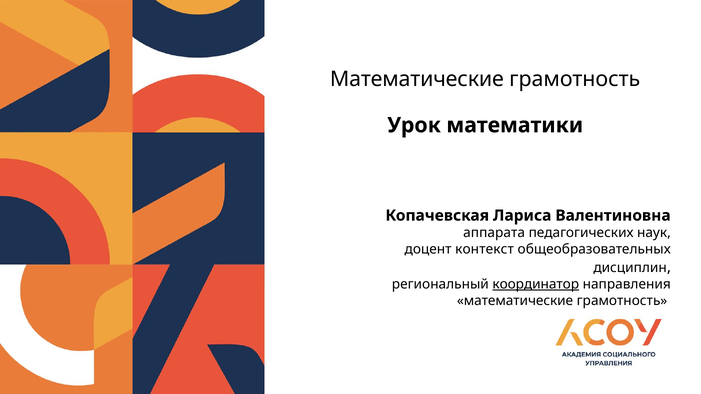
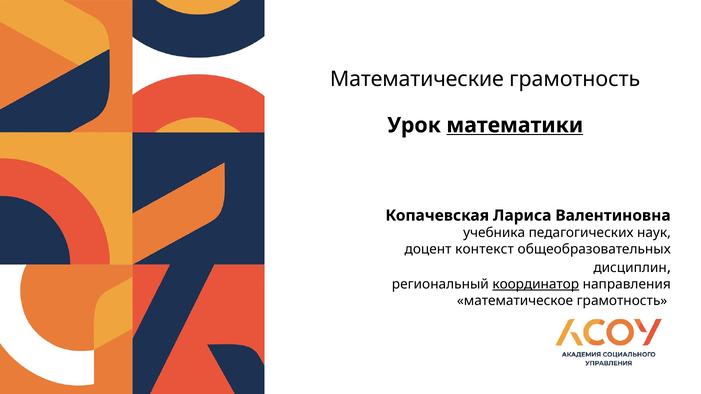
математики underline: none -> present
аппарата: аппарата -> учебника
математические at (515, 301): математические -> математическое
